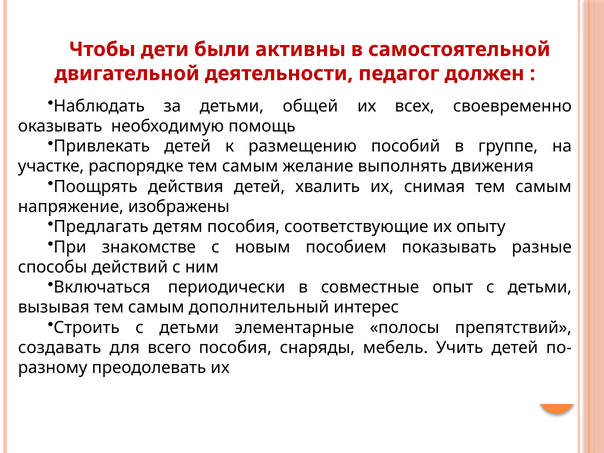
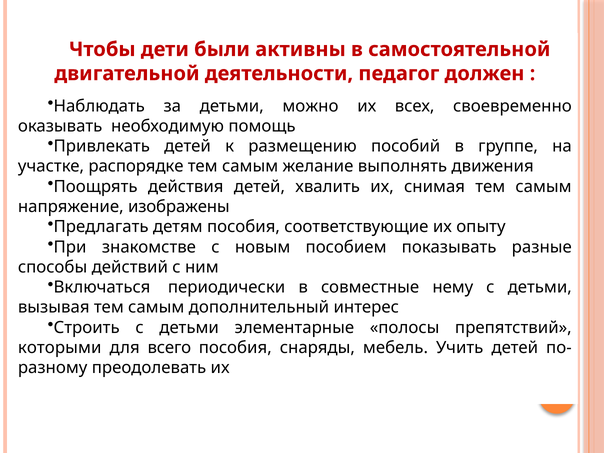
общей: общей -> можно
опыт: опыт -> нему
создавать: создавать -> которыми
